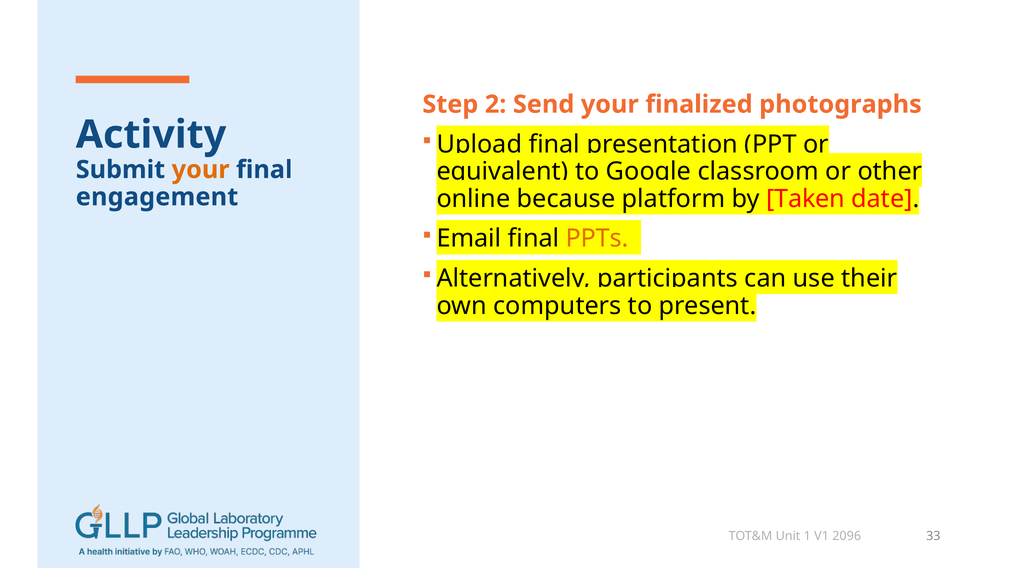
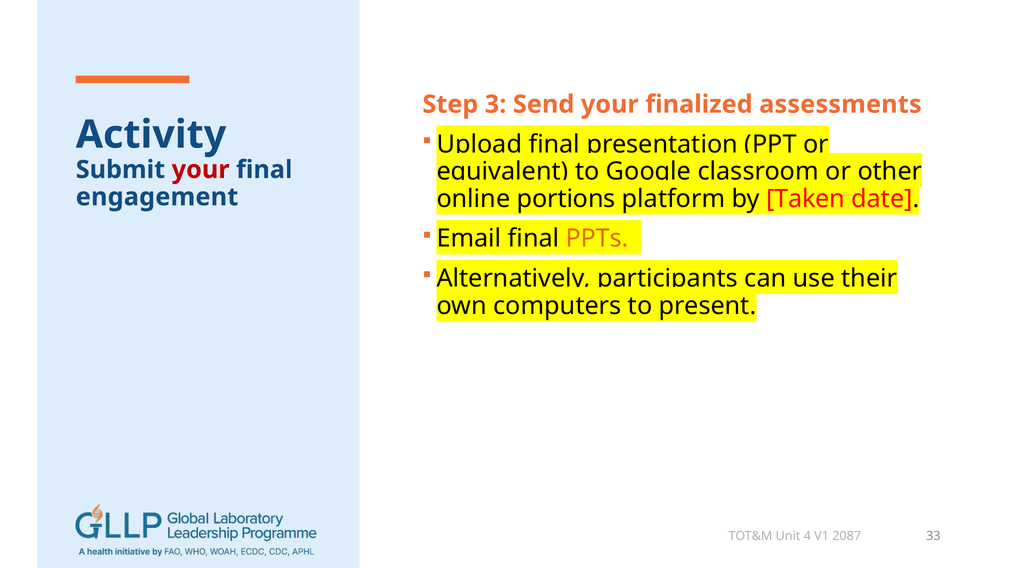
2: 2 -> 3
photographs: photographs -> assessments
your at (201, 170) colour: orange -> red
because: because -> portions
1: 1 -> 4
2096: 2096 -> 2087
